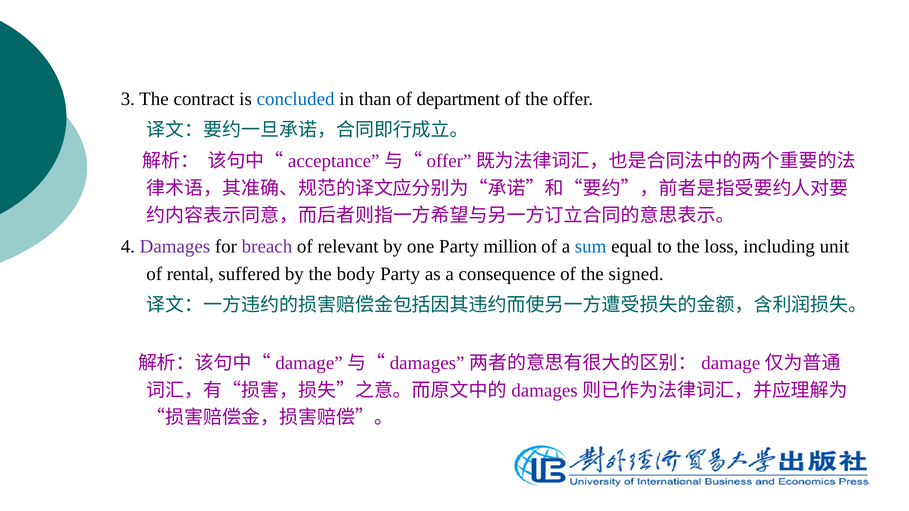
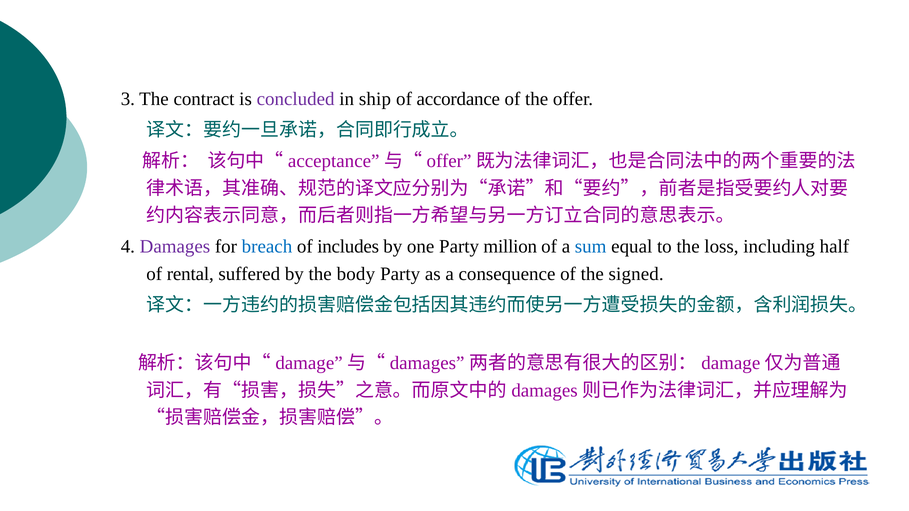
concluded colour: blue -> purple
than: than -> ship
department: department -> accordance
breach colour: purple -> blue
relevant: relevant -> includes
unit: unit -> half
